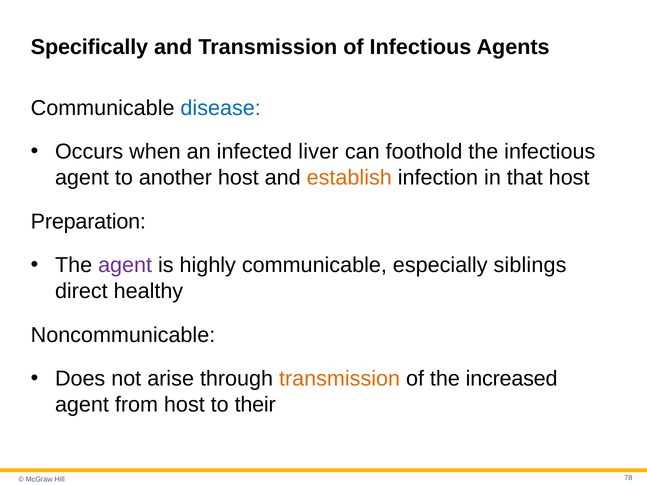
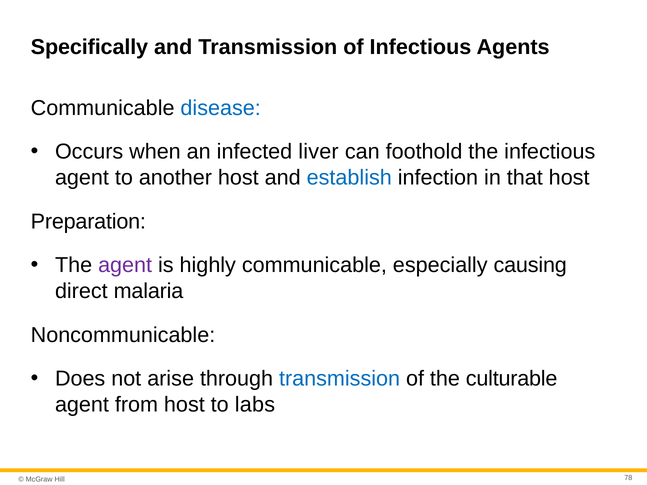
establish colour: orange -> blue
siblings: siblings -> causing
healthy: healthy -> malaria
transmission at (340, 379) colour: orange -> blue
increased: increased -> culturable
their: their -> labs
